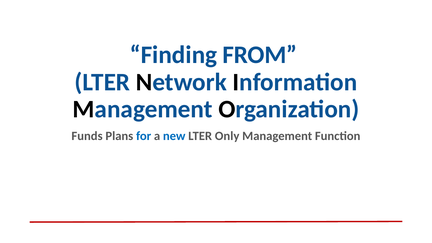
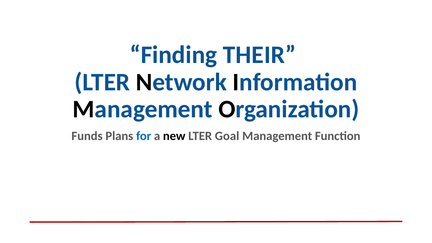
FROM: FROM -> THEIR
new colour: blue -> black
Only: Only -> Goal
